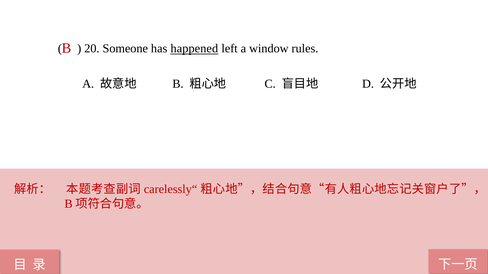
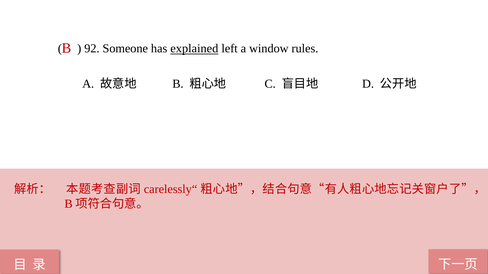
20: 20 -> 92
happened: happened -> explained
